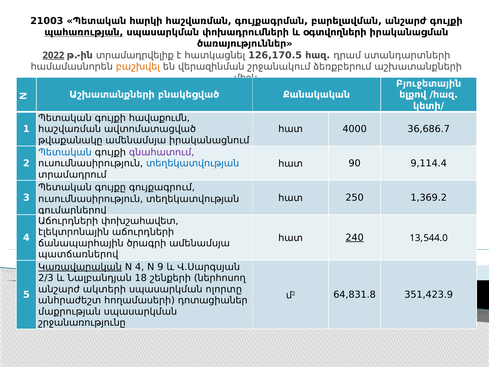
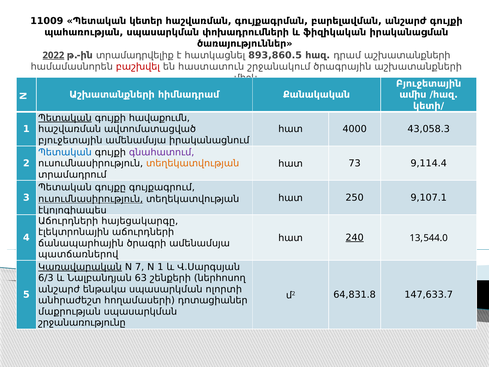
21003: 21003 -> 11009
հարկի: հարկի -> կետեր
պահառության underline: present -> none
օգտվողների: օգտվողների -> ֆիզիկական
126,170.5: 126,170.5 -> 893,860.5
դրամ ստանդարտների: ստանդարտների -> աշխատանքների
բաշխվել colour: orange -> red
վերազինման: վերազինման -> հաստատուն
ձեռքբերում: ձեռքբերում -> ծրագրային
ելքով: ելքով -> ամիս
բնակեցված: բնակեցված -> հիմնադրամ
Պետական at (65, 118) underline: none -> present
36,686.7: 36,686.7 -> 43,058.3
թվաքանակը at (70, 140): թվաքանակը -> բյուջետային
տեղեկատվության at (193, 163) colour: blue -> orange
90: 90 -> 73
1,369.2: 1,369.2 -> 9,107.1
ուսումնասիրություն at (91, 199) underline: none -> present
գումարներով: գումարներով -> էկոլոգիապես
փոխշահավետ: փոխշահավետ -> հայեցակարգը
N 4: 4 -> 7
N 9: 9 -> 1
2/3: 2/3 -> 6/3
18: 18 -> 63
ակտերի: ակտերի -> ենթակա
ոլորտը: ոլորտը -> ոլորտի
351,423.9: 351,423.9 -> 147,633.7
